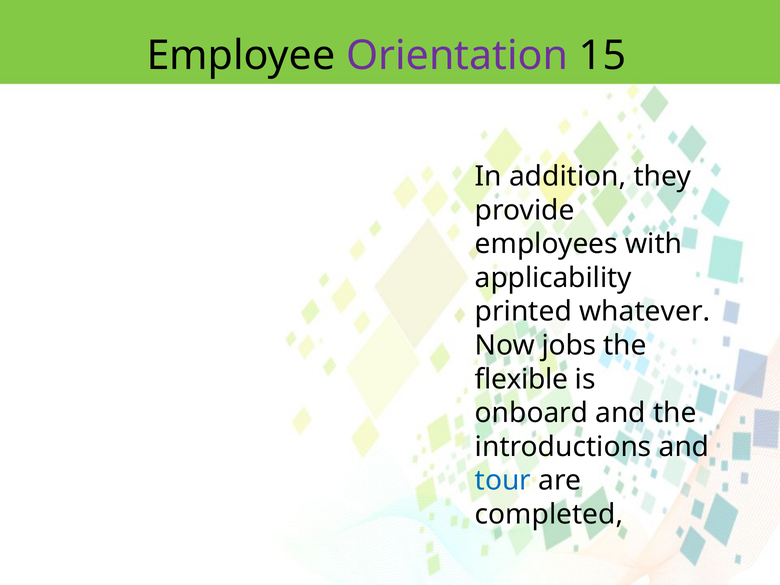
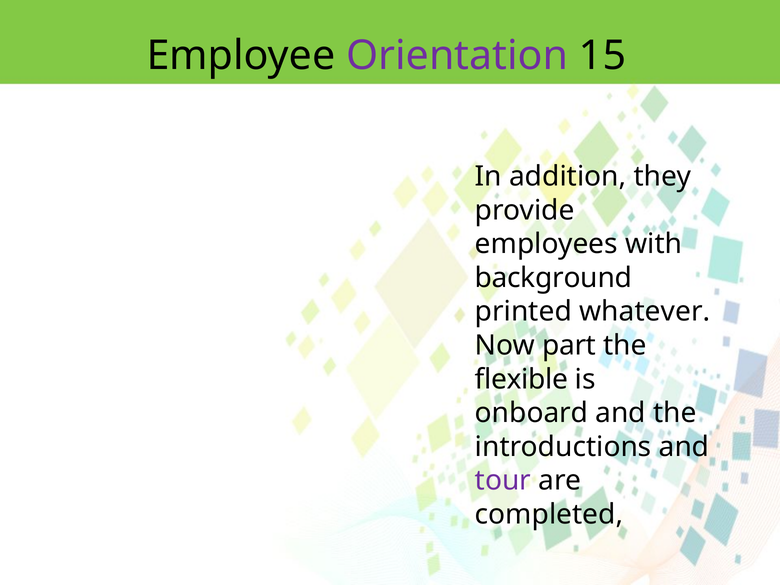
applicability: applicability -> background
jobs: jobs -> part
tour colour: blue -> purple
